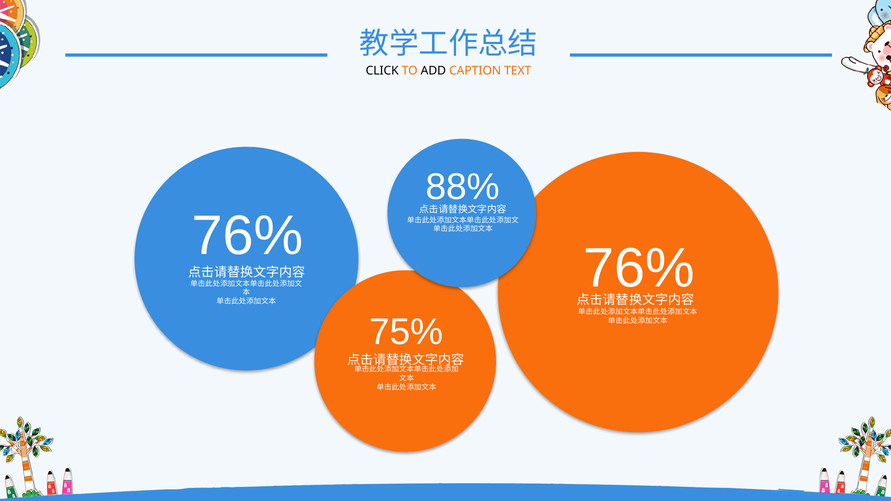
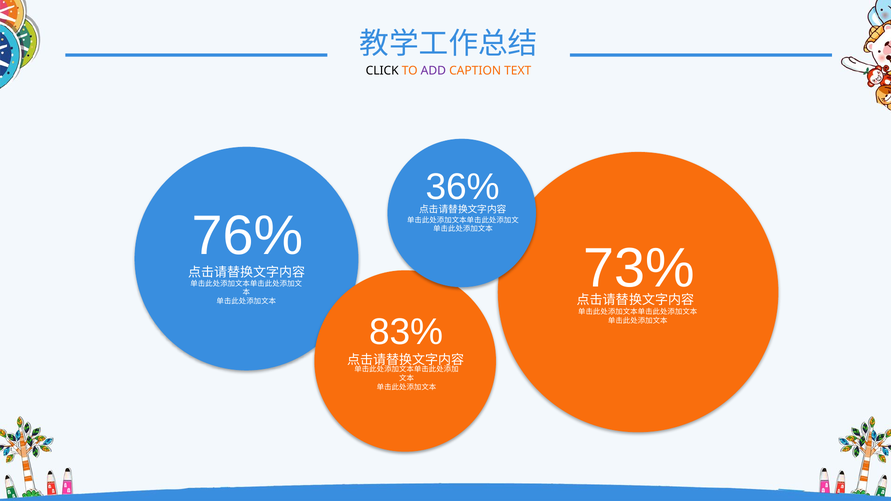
ADD colour: black -> purple
88%: 88% -> 36%
76% at (639, 269): 76% -> 73%
75%: 75% -> 83%
